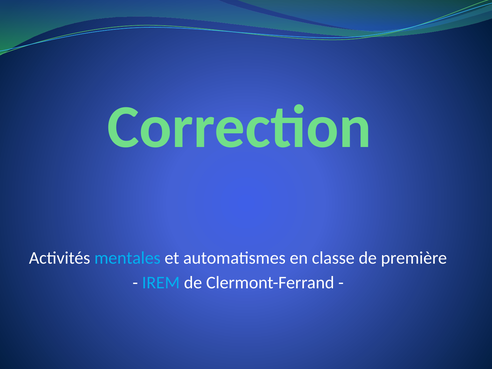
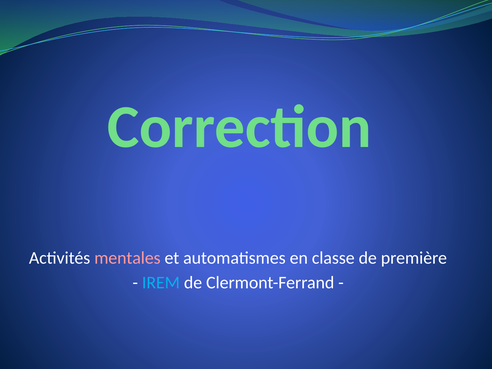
mentales colour: light blue -> pink
